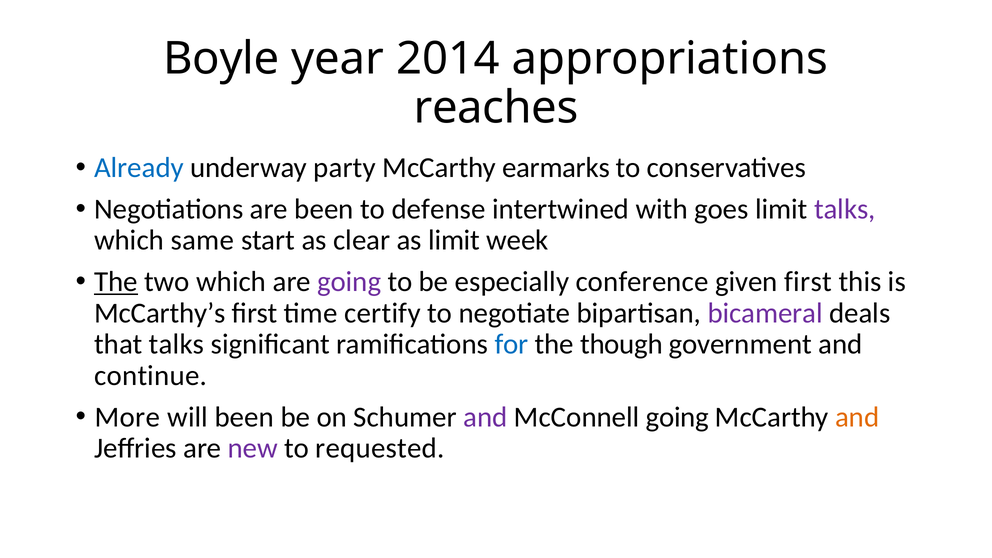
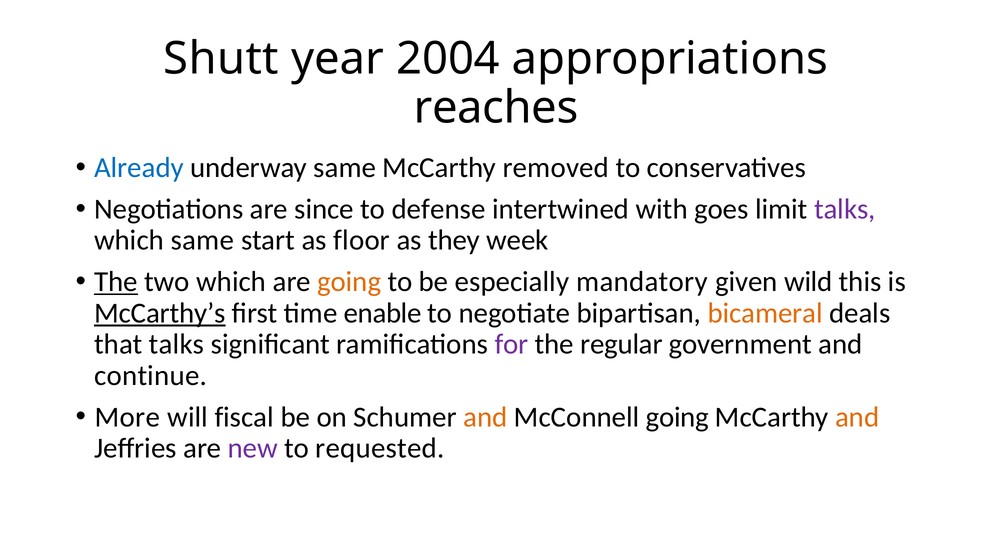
Boyle: Boyle -> Shutt
2014: 2014 -> 2004
underway party: party -> same
earmarks: earmarks -> removed
are been: been -> since
clear: clear -> floor
as limit: limit -> they
going at (349, 282) colour: purple -> orange
conference: conference -> mandatory
given first: first -> wild
McCarthy’s underline: none -> present
certify: certify -> enable
bicameral colour: purple -> orange
for colour: blue -> purple
though: though -> regular
will been: been -> fiscal
and at (485, 417) colour: purple -> orange
